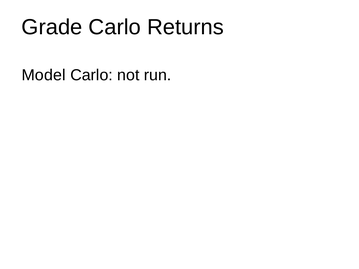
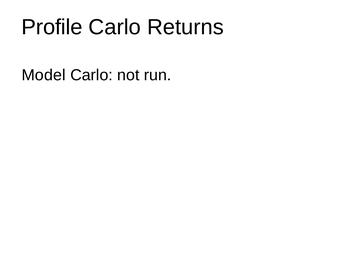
Grade: Grade -> Profile
